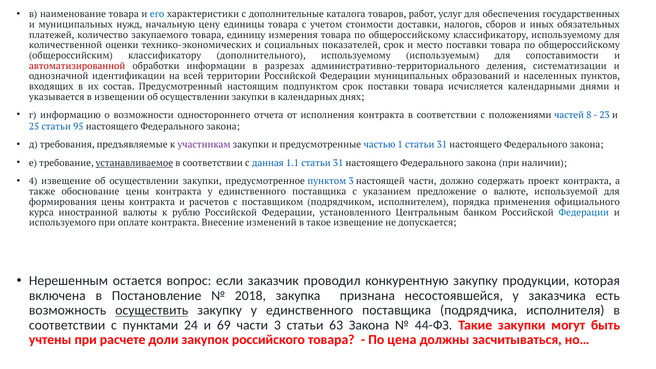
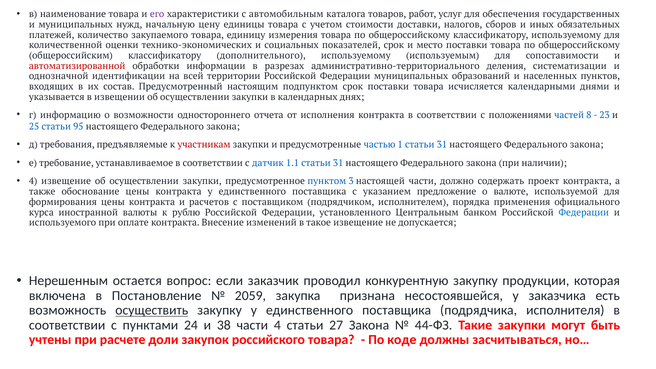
его colour: blue -> purple
дополнительные: дополнительные -> автомобильным
участникам colour: purple -> red
устанавливаемое underline: present -> none
данная: данная -> датчик
2018: 2018 -> 2059
69: 69 -> 38
части 3: 3 -> 4
63: 63 -> 27
цена: цена -> коде
